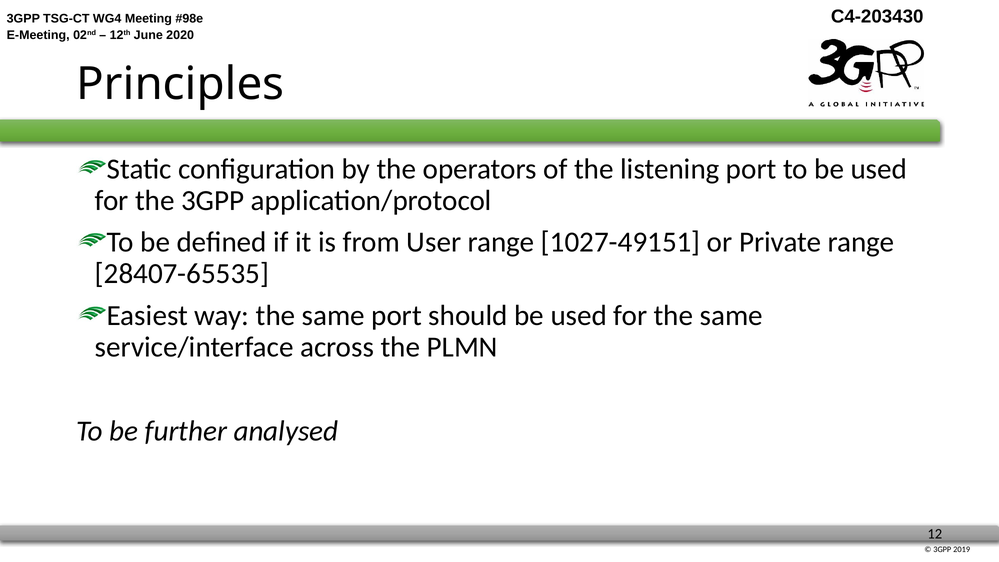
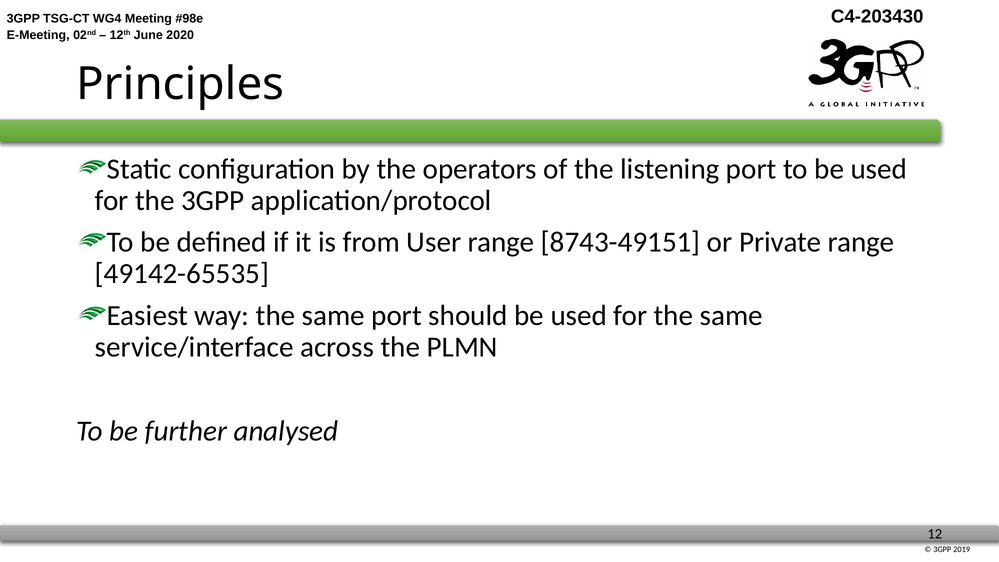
1027-49151: 1027-49151 -> 8743-49151
28407-65535: 28407-65535 -> 49142-65535
